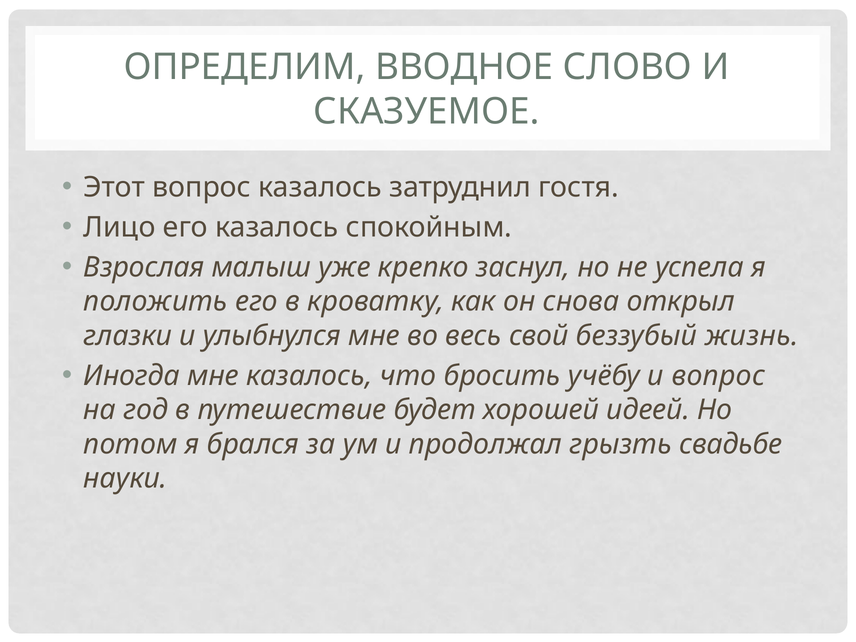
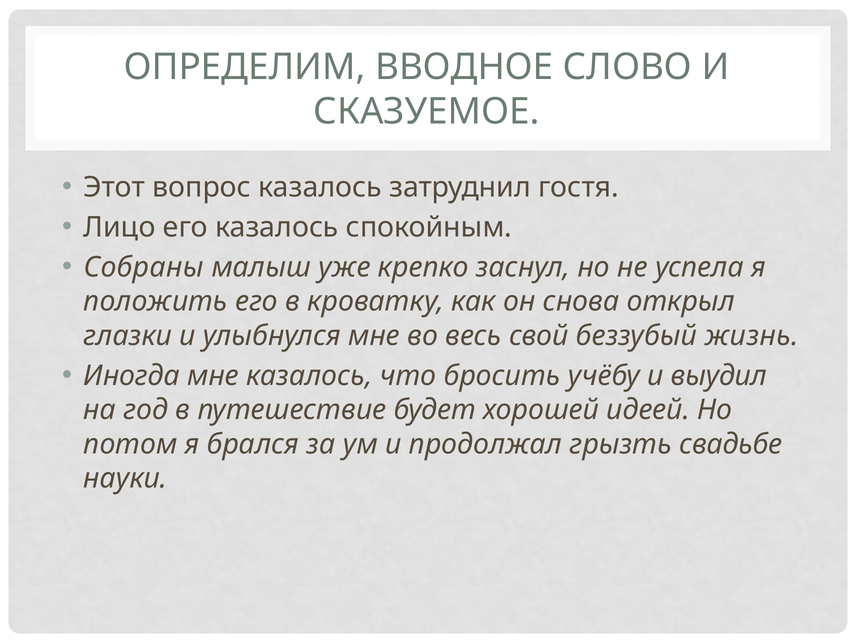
Взрослая: Взрослая -> Собраны
и вопрос: вопрос -> выудил
